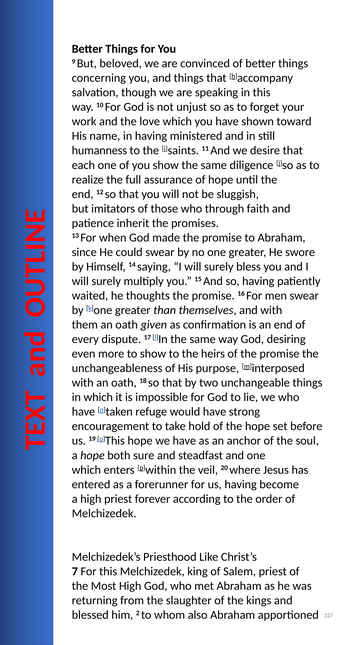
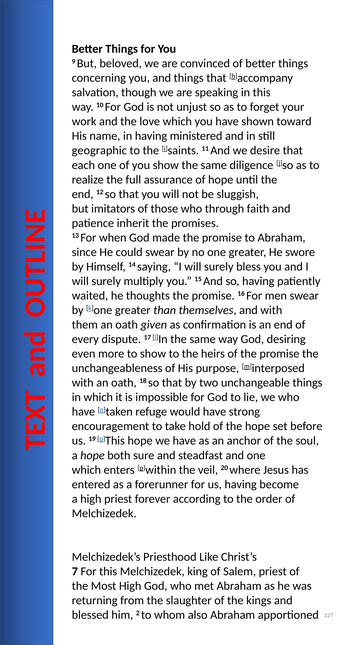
humanness: humanness -> geographic
